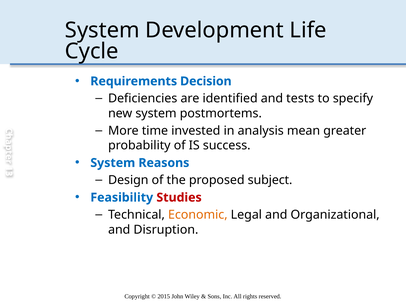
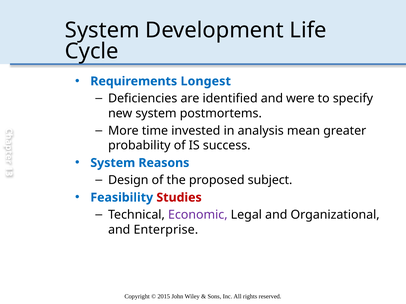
Decision: Decision -> Longest
tests: tests -> were
Economic colour: orange -> purple
Disruption: Disruption -> Enterprise
